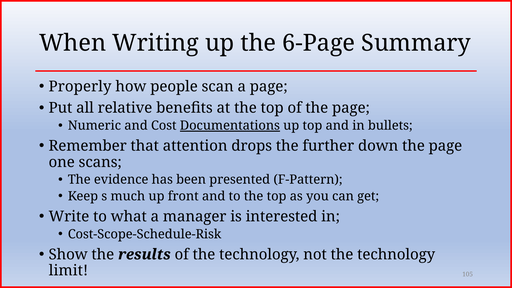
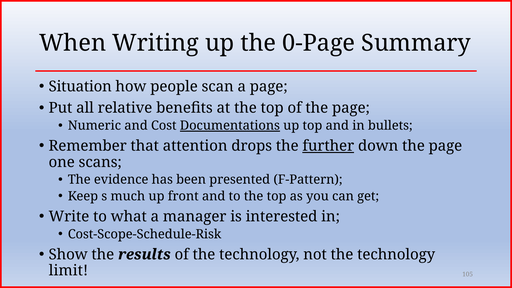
6-Page: 6-Page -> 0-Page
Properly: Properly -> Situation
further underline: none -> present
